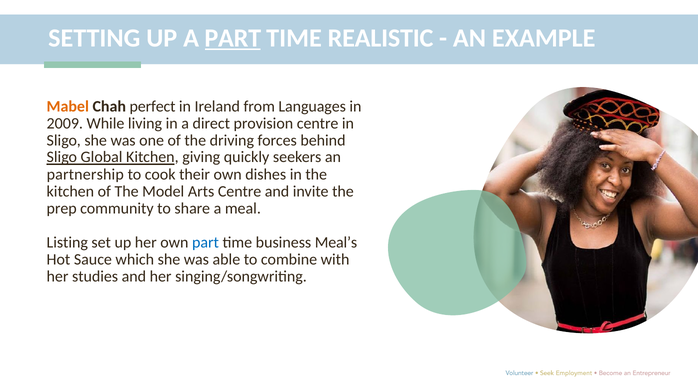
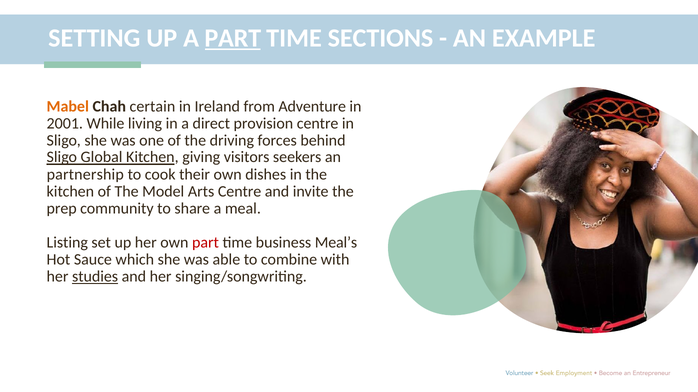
REALISTIC: REALISTIC -> SECTIONS
perfect: perfect -> certain
Languages: Languages -> Adventure
2009: 2009 -> 2001
quickly: quickly -> visitors
part at (206, 243) colour: blue -> red
studies underline: none -> present
